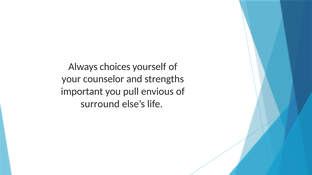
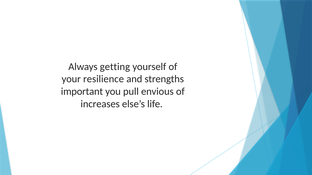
choices: choices -> getting
counselor: counselor -> resilience
surround: surround -> increases
